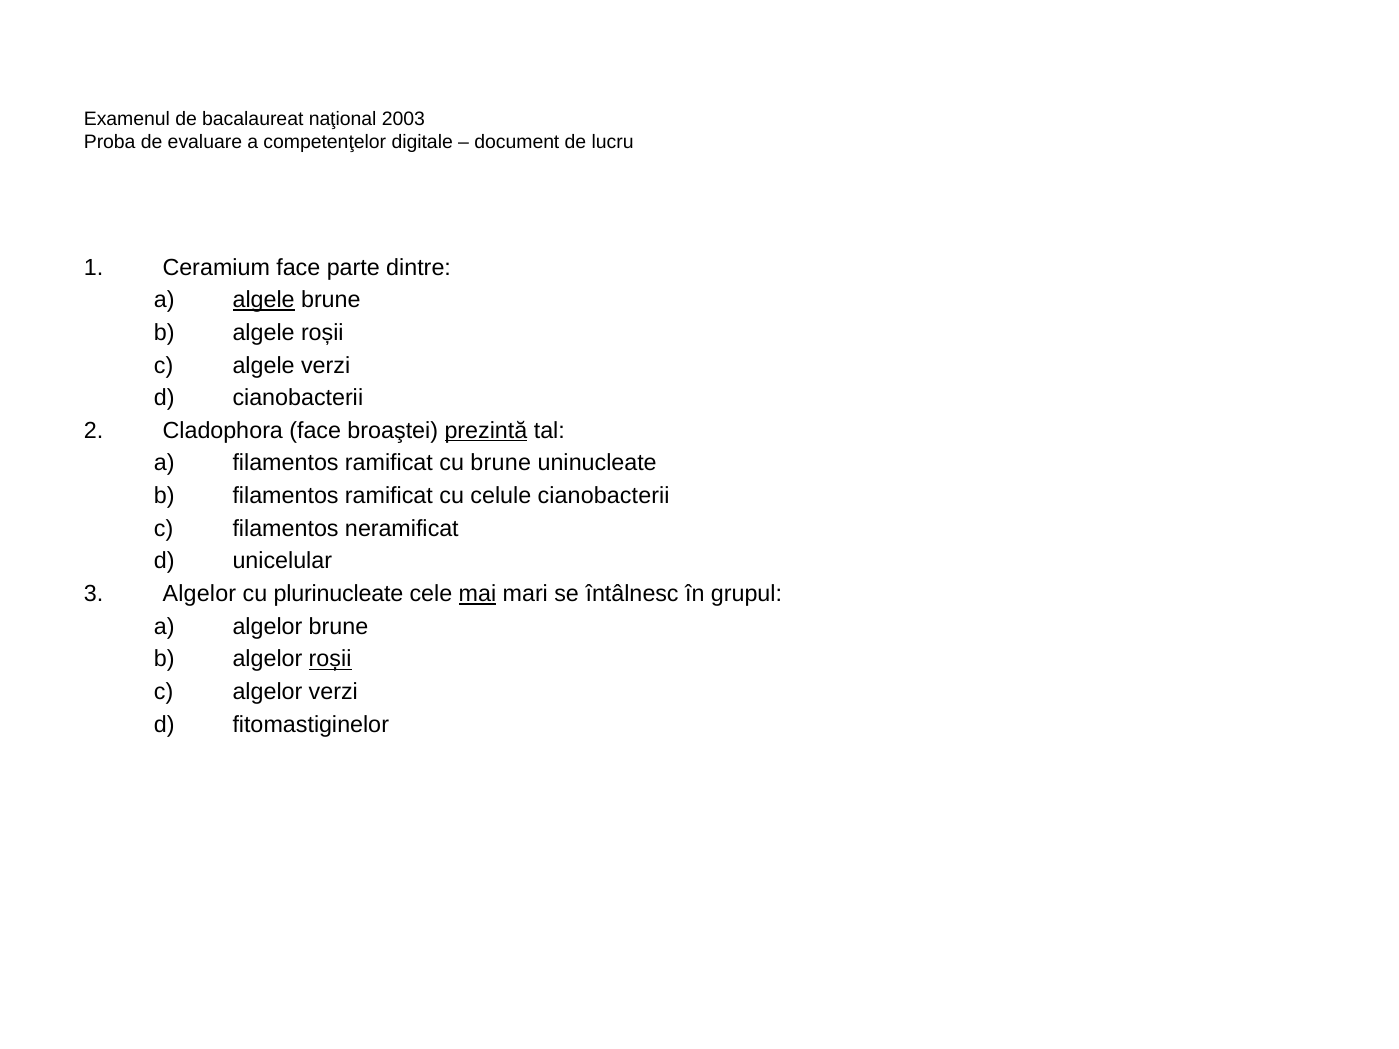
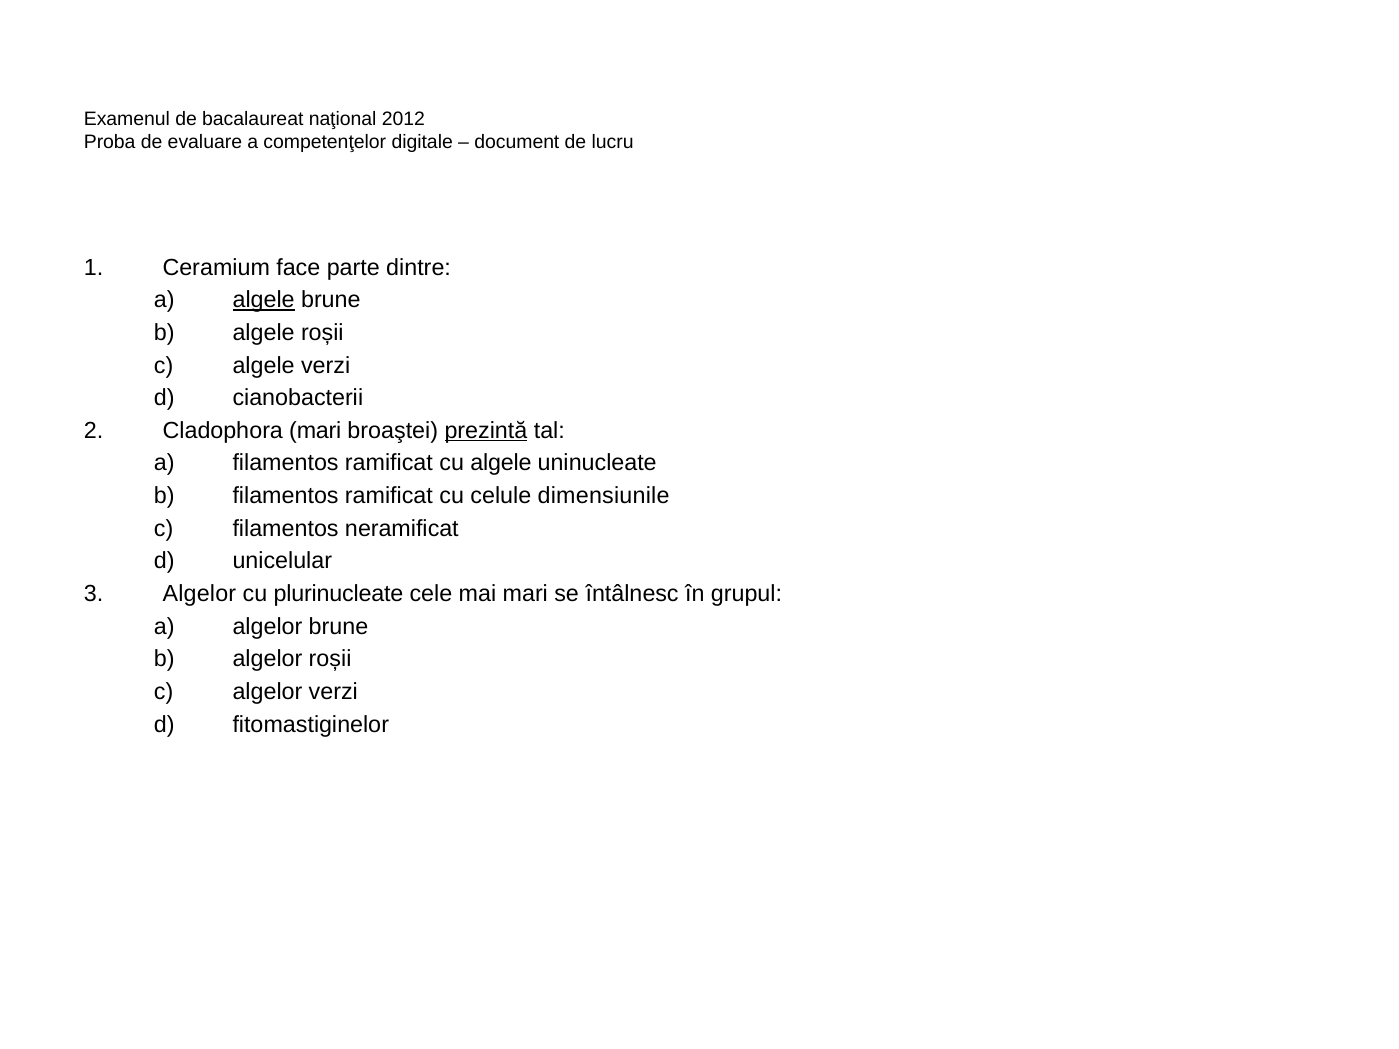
2003: 2003 -> 2012
Cladophora face: face -> mari
cu brune: brune -> algele
celule cianobacterii: cianobacterii -> dimensiunile
mai underline: present -> none
roșii at (330, 659) underline: present -> none
